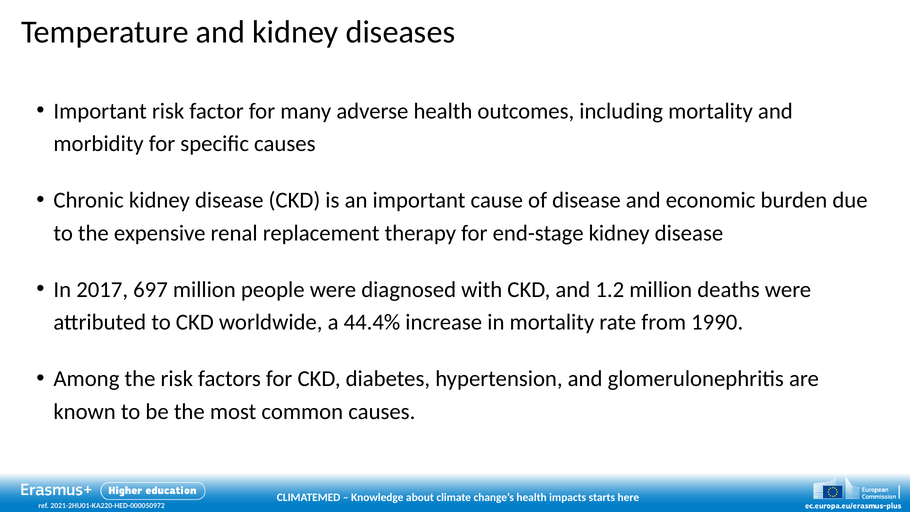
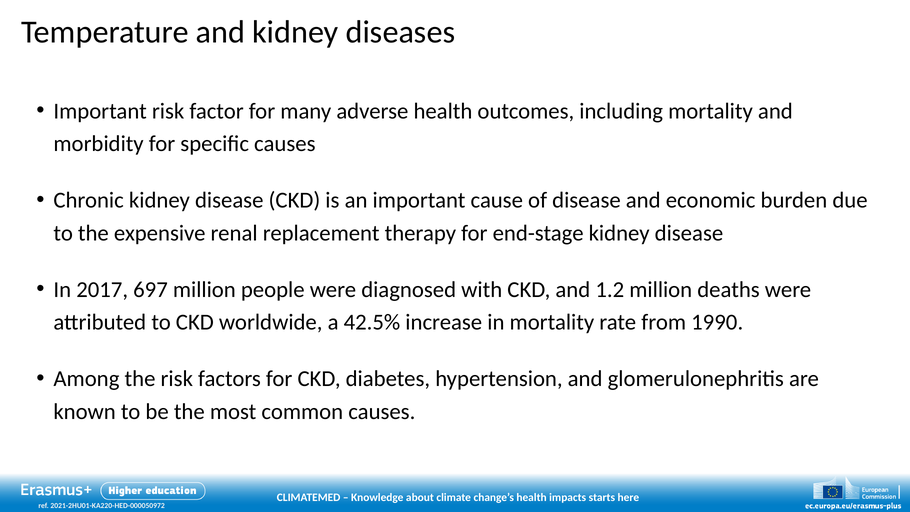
44.4%: 44.4% -> 42.5%
